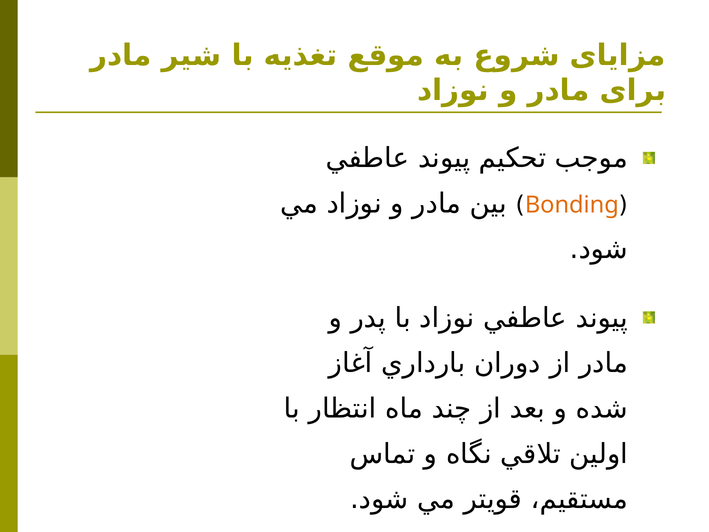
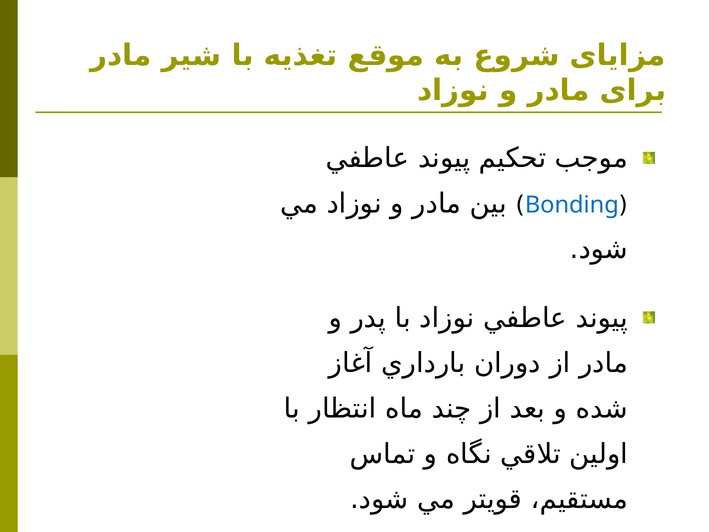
Bonding colour: orange -> blue
